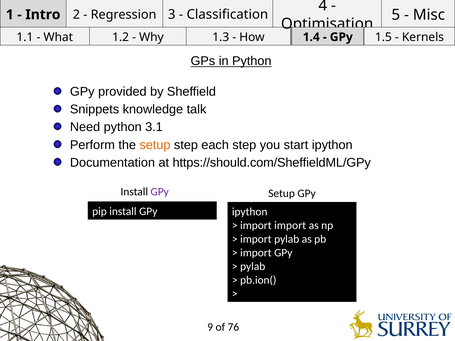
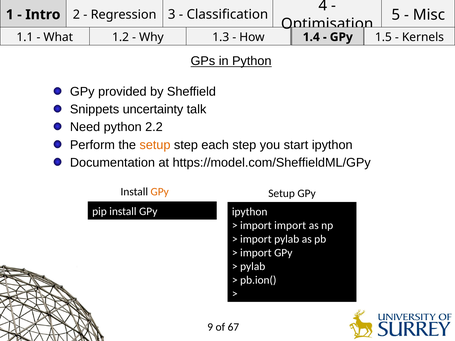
knowledge: knowledge -> uncertainty
3.1: 3.1 -> 2.2
https://should.com/SheffieldML/GPy: https://should.com/SheffieldML/GPy -> https://model.com/SheffieldML/GPy
GPy at (160, 192) colour: purple -> orange
76: 76 -> 67
